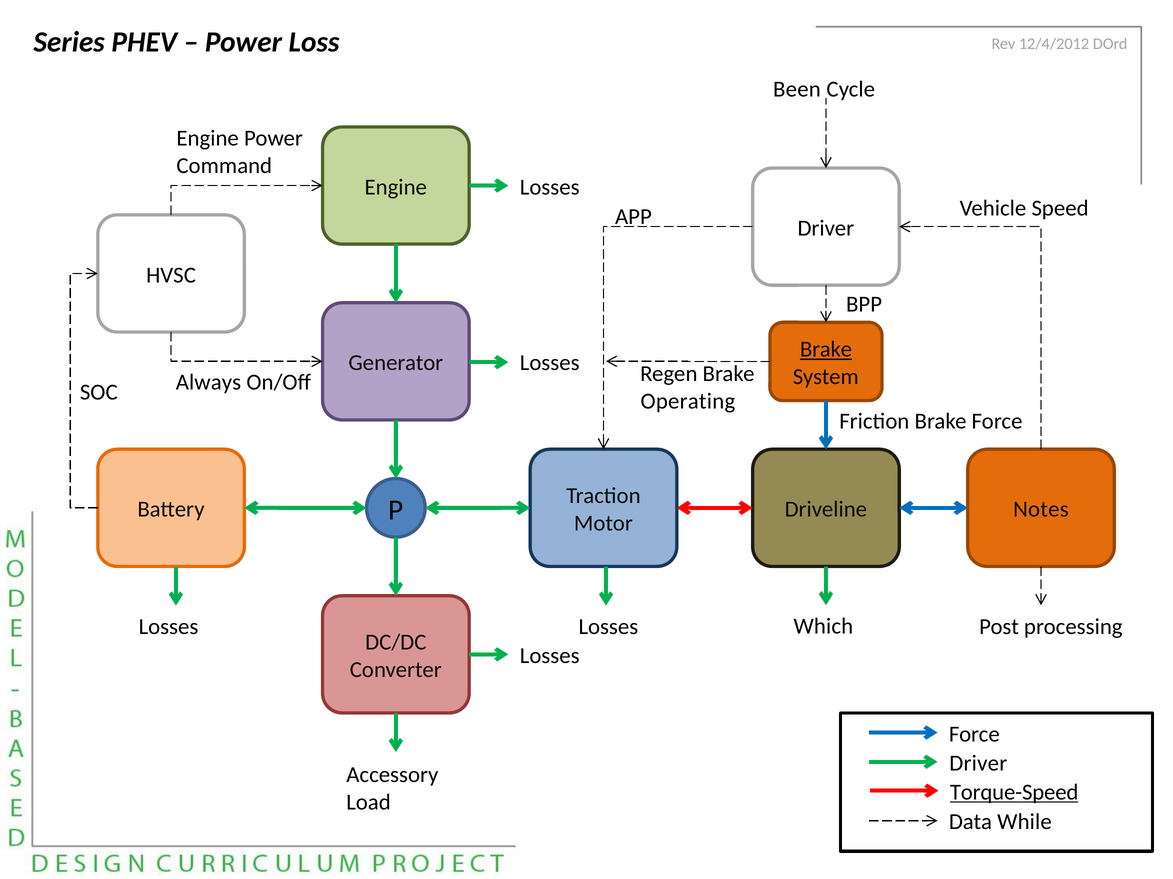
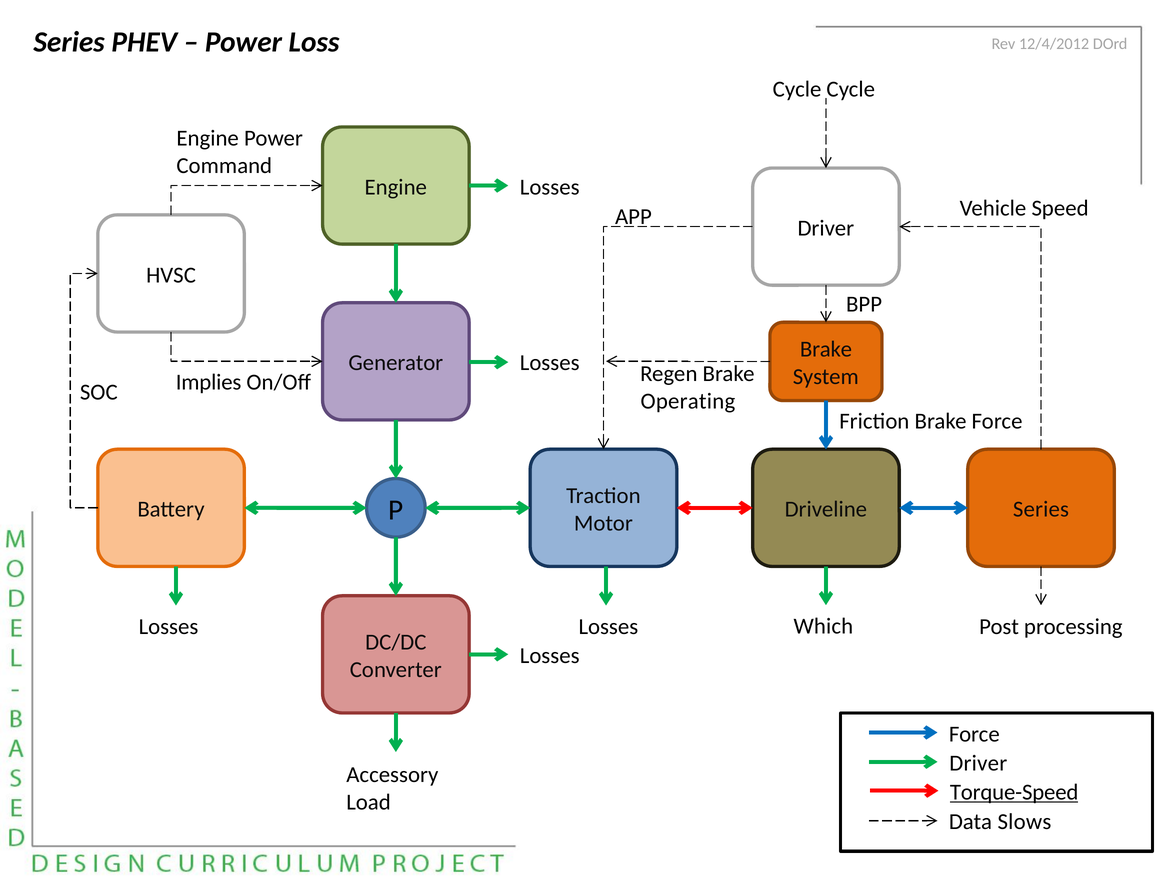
Been at (797, 89): Been -> Cycle
Brake at (826, 350) underline: present -> none
Always: Always -> Implies
Driveline Notes: Notes -> Series
While: While -> Slows
